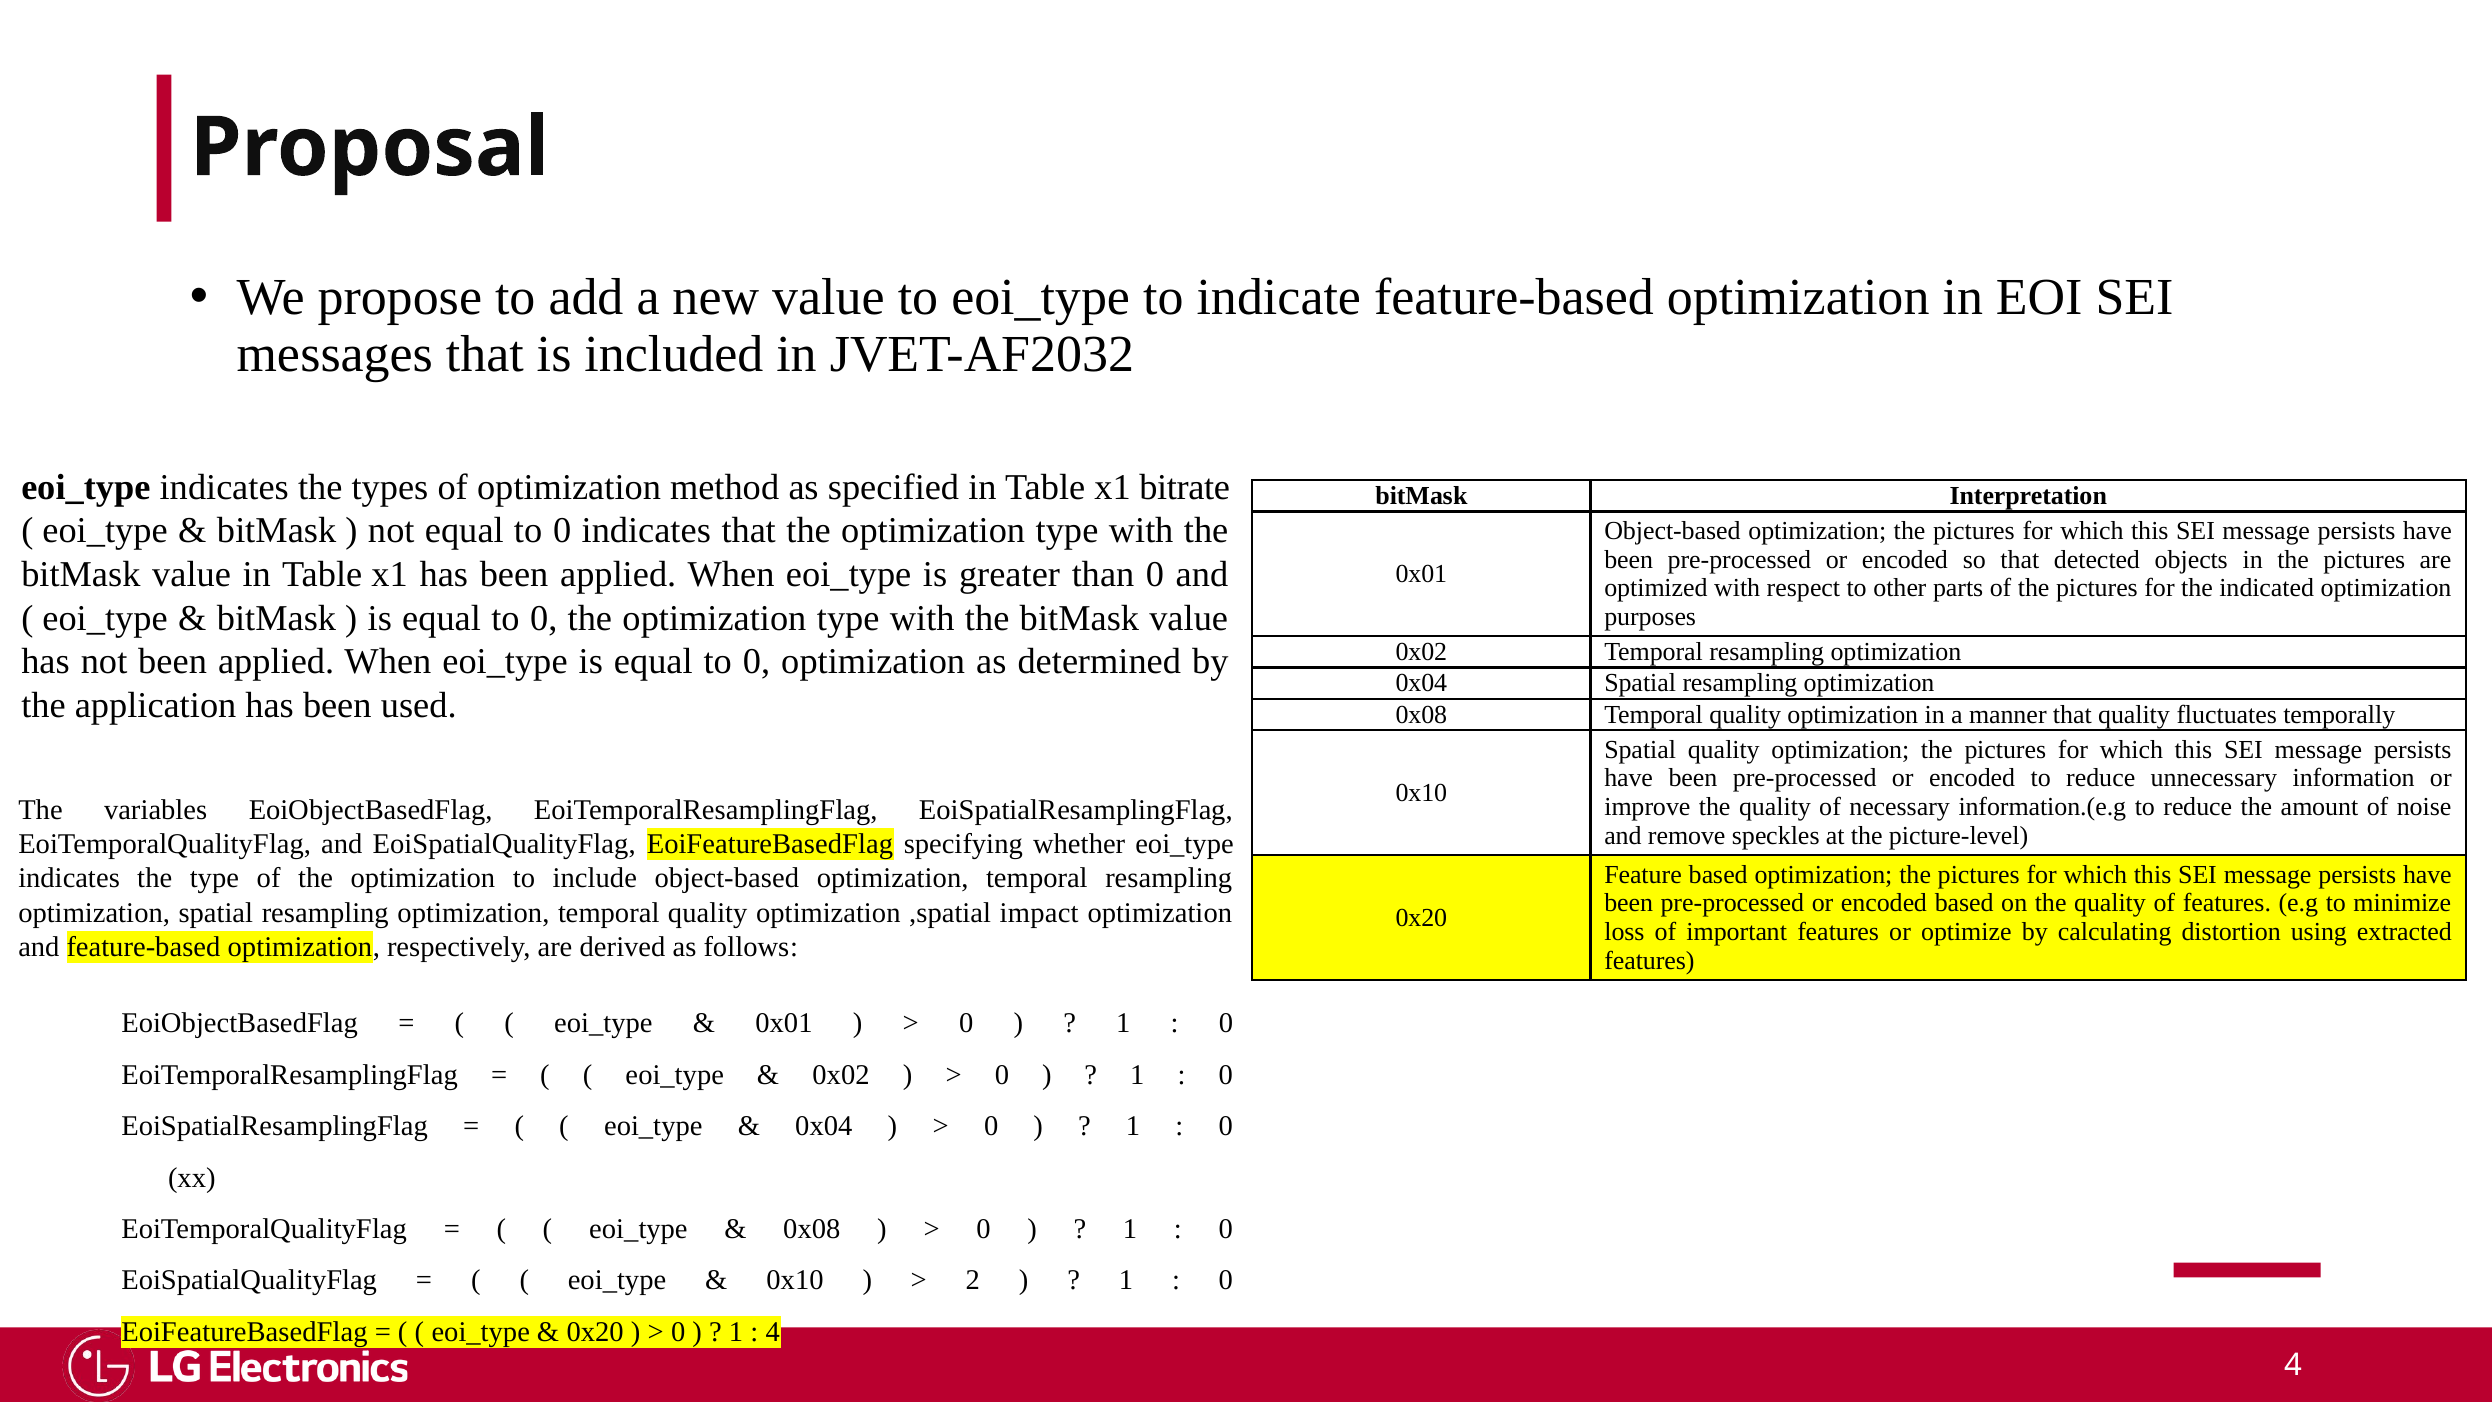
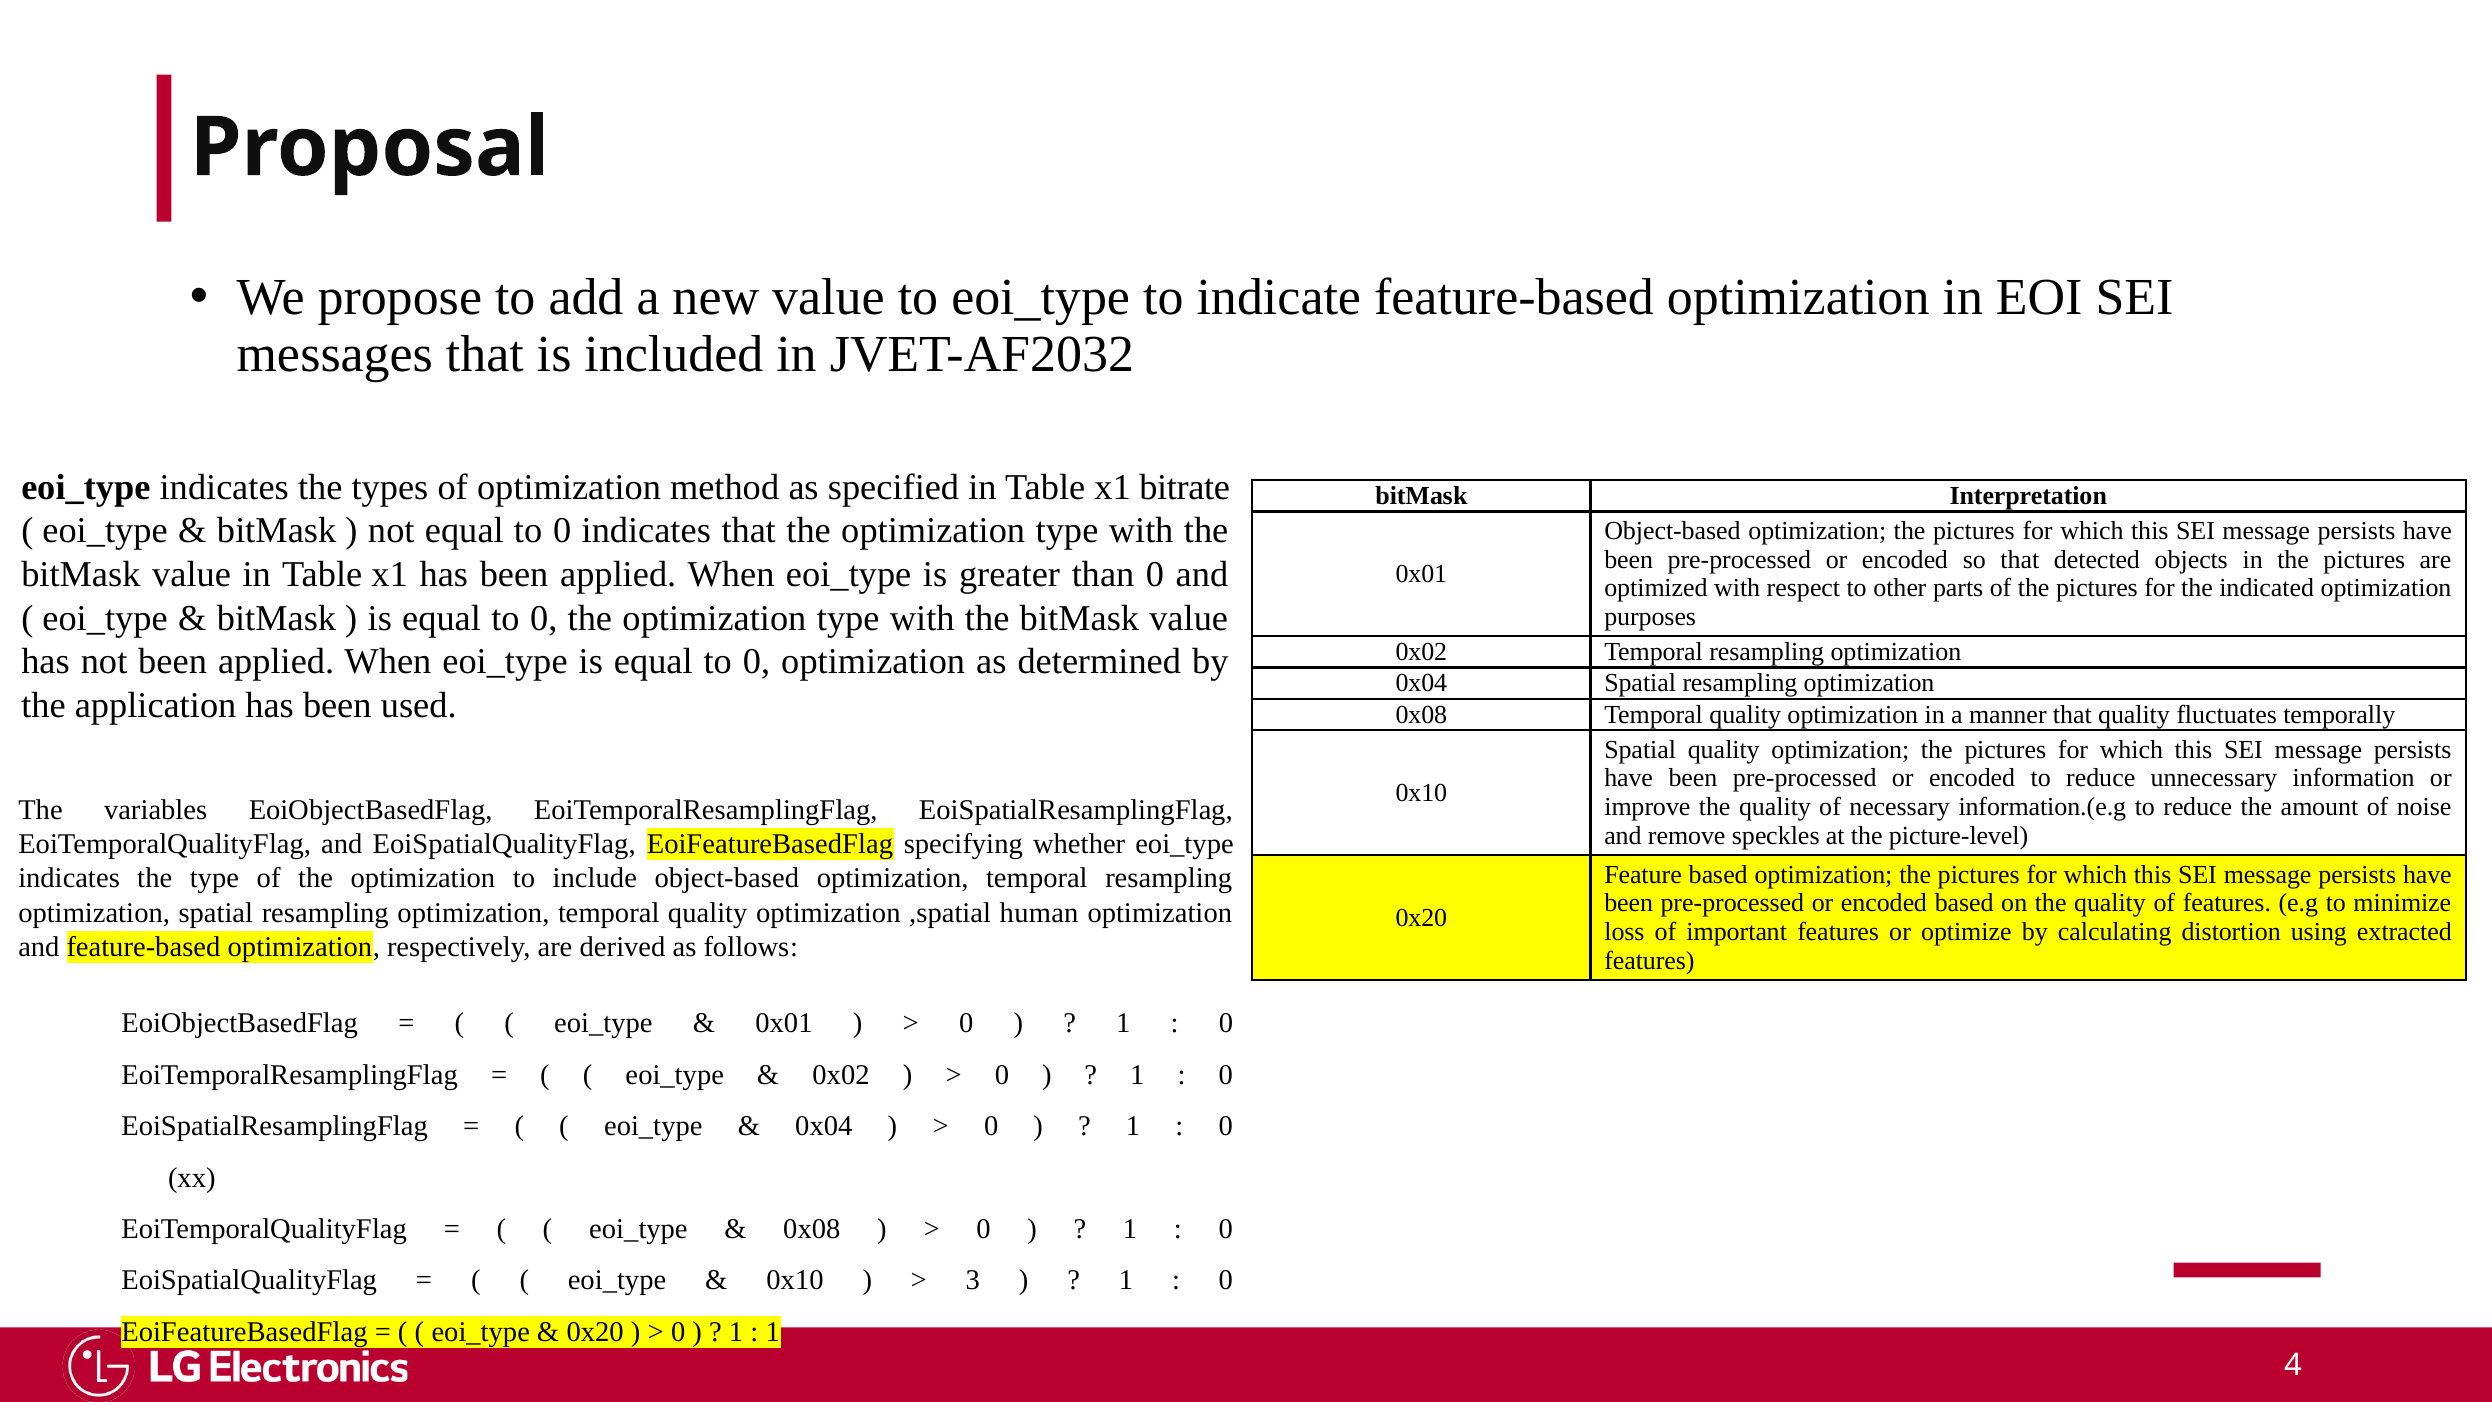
impact: impact -> human
2: 2 -> 3
4 at (773, 1332): 4 -> 1
